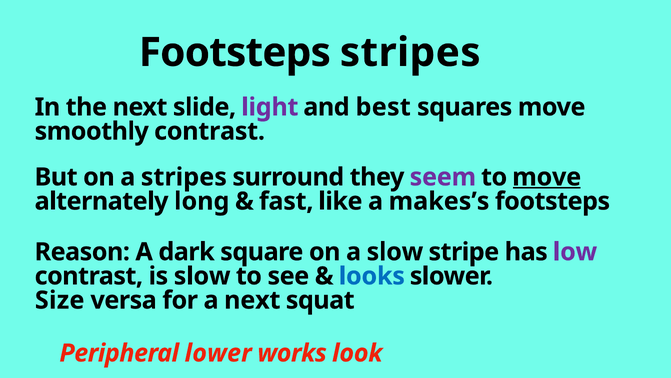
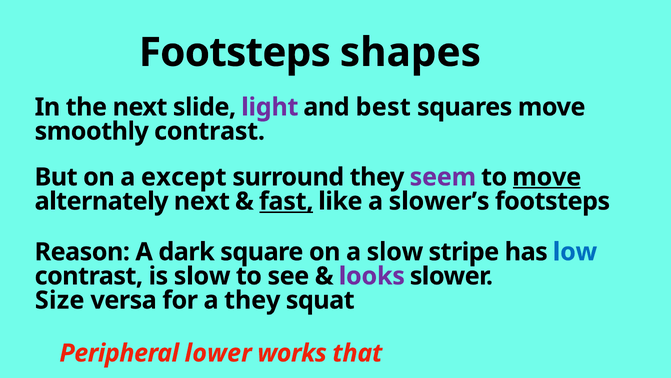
Footsteps stripes: stripes -> shapes
a stripes: stripes -> except
alternately long: long -> next
fast underline: none -> present
makes’s: makes’s -> slower’s
low colour: purple -> blue
looks colour: blue -> purple
a next: next -> they
look: look -> that
